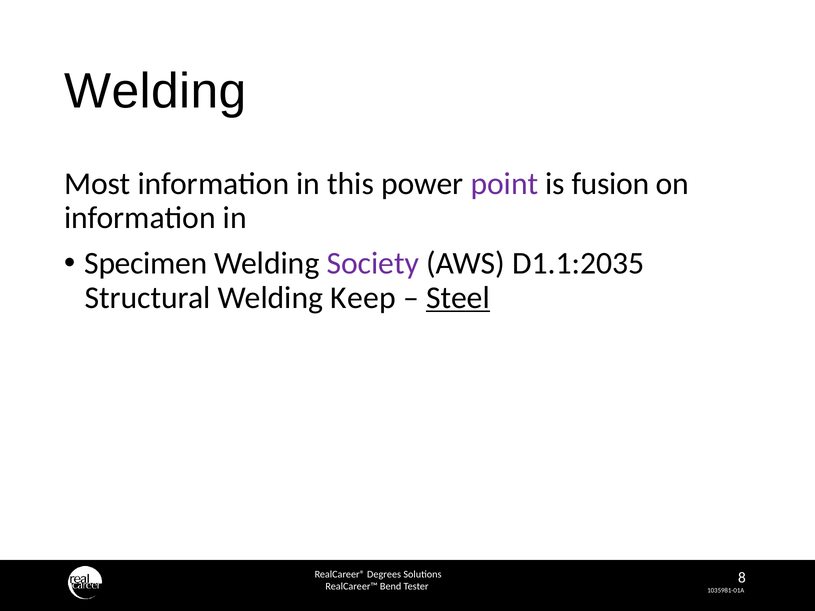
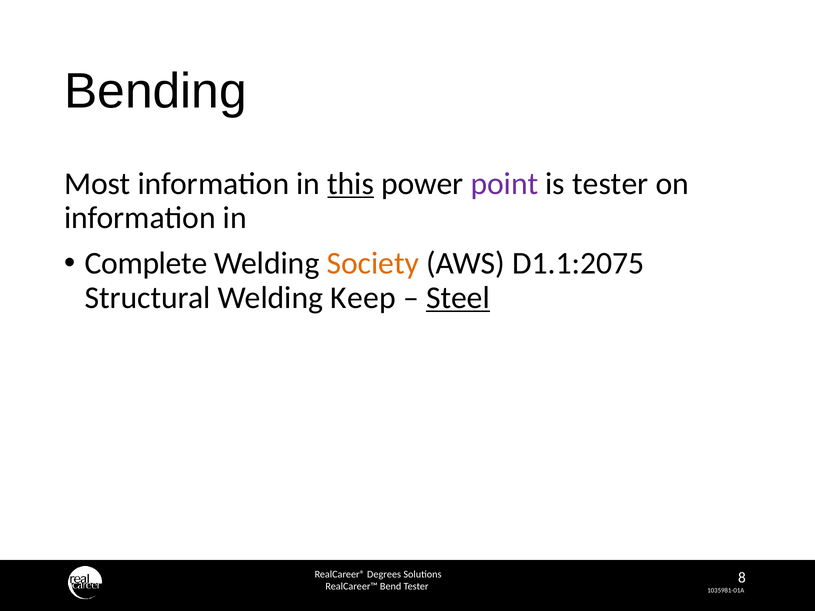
Welding at (155, 91): Welding -> Bending
this underline: none -> present
is fusion: fusion -> tester
Specimen: Specimen -> Complete
Society colour: purple -> orange
D1.1:2035: D1.1:2035 -> D1.1:2075
